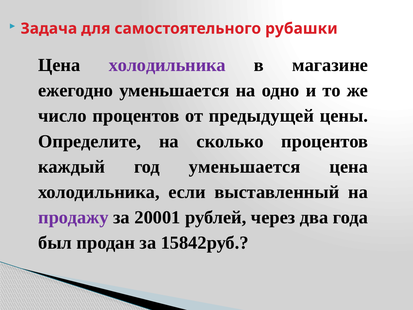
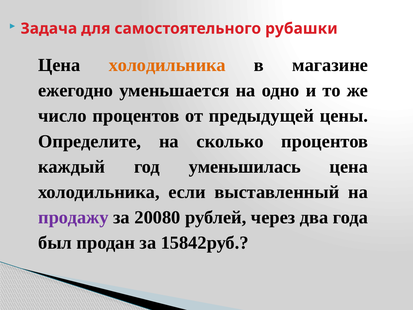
холодильника at (167, 65) colour: purple -> orange
год уменьшается: уменьшается -> уменьшилась
20001: 20001 -> 20080
